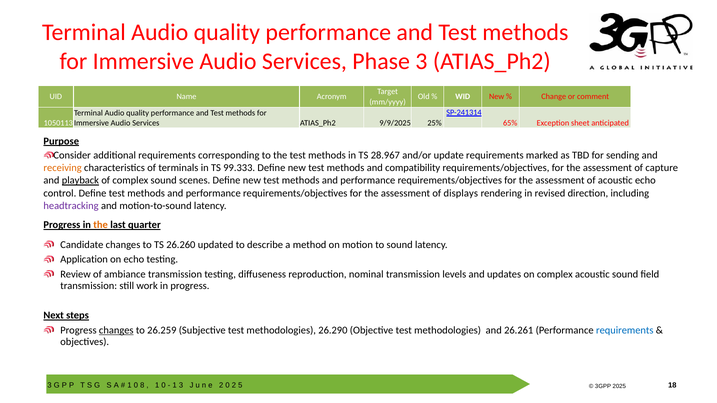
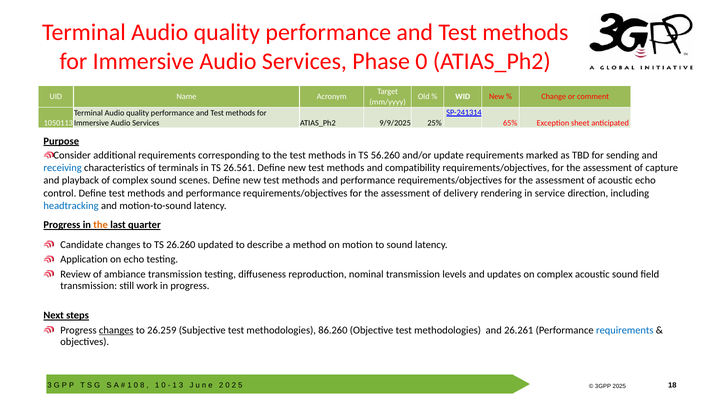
Phase 3: 3 -> 0
28.967: 28.967 -> 56.260
receiving colour: orange -> blue
99.333: 99.333 -> 26.561
playback underline: present -> none
displays: displays -> delivery
revised: revised -> service
headtracking colour: purple -> blue
26.290: 26.290 -> 86.260
